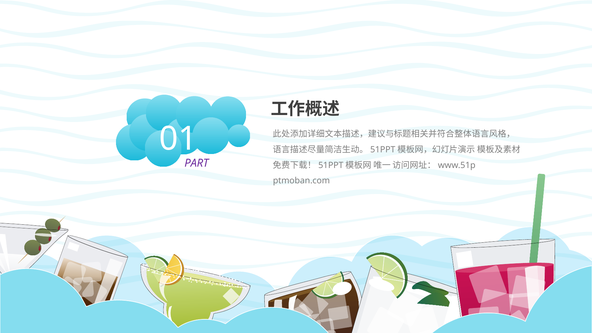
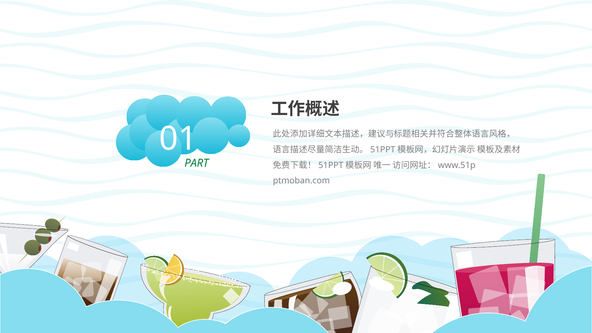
PART colour: purple -> green
